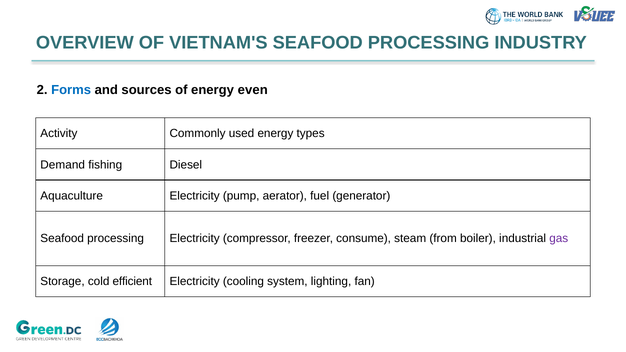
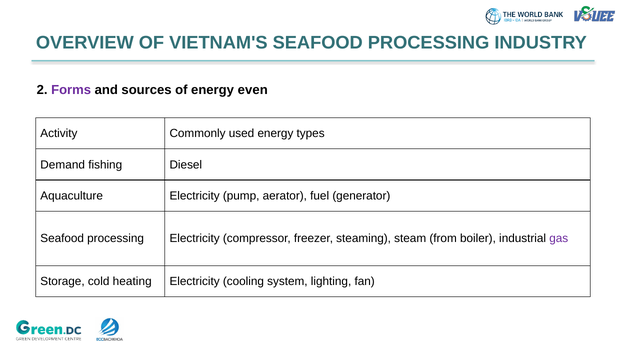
Forms colour: blue -> purple
consume: consume -> steaming
efficient: efficient -> heating
